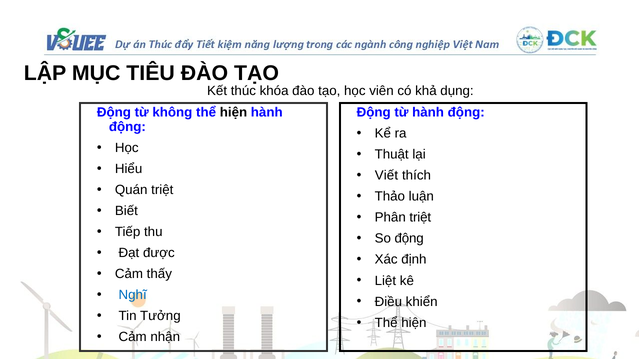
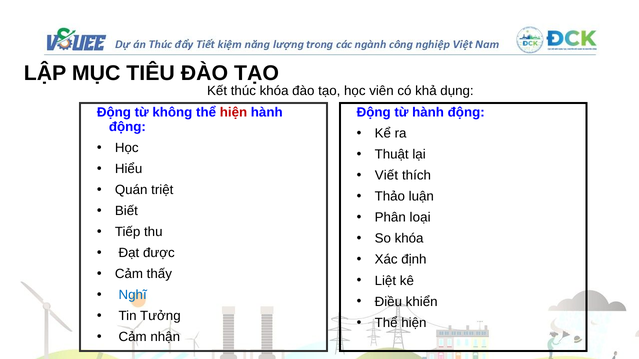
hiện at (233, 113) colour: black -> red
Phân triệt: triệt -> loại
So động: động -> khóa
